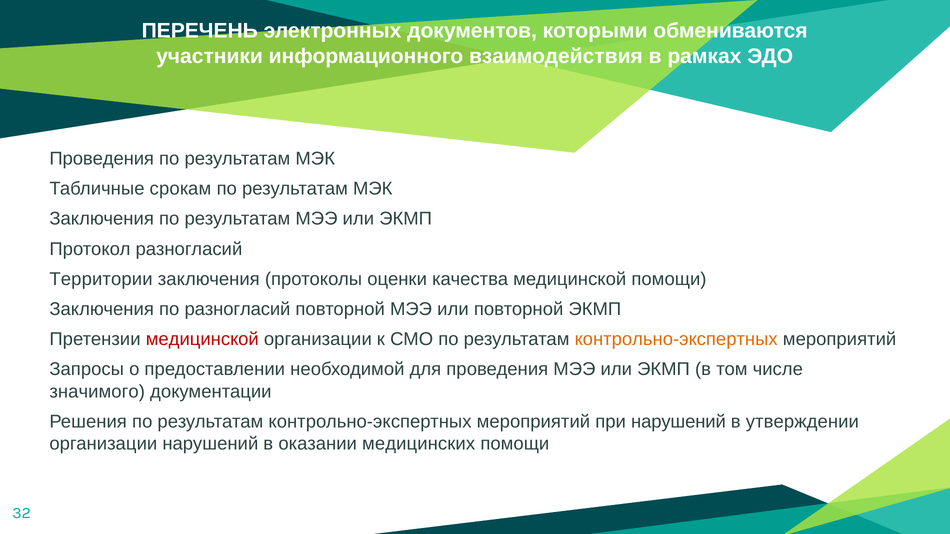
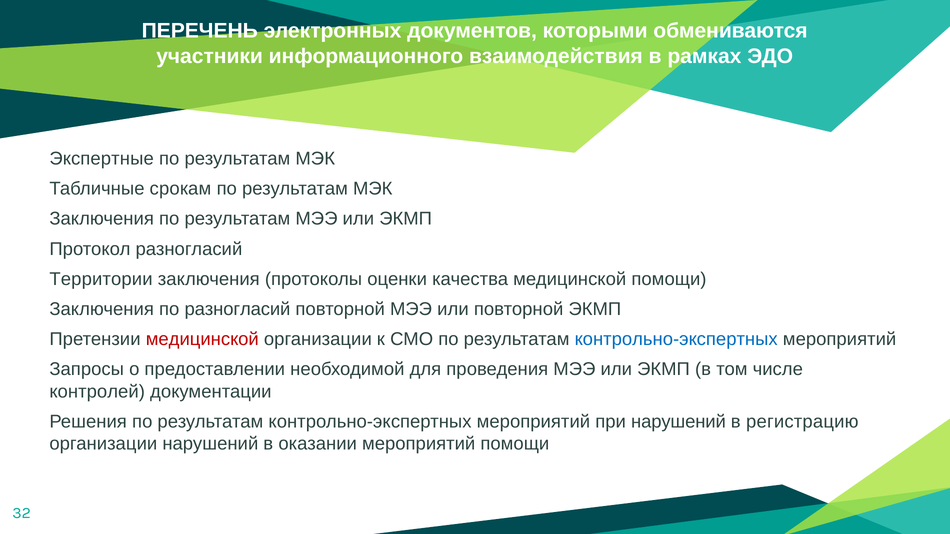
Проведения at (102, 159): Проведения -> Экспертные
контрольно-экспертных at (676, 339) colour: orange -> blue
значимого: значимого -> контролей
утверждении: утверждении -> регистрацию
оказании медицинских: медицинских -> мероприятий
